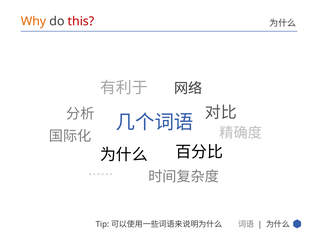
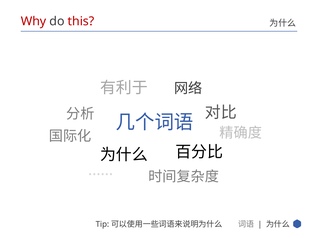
Why colour: orange -> red
